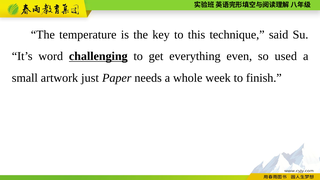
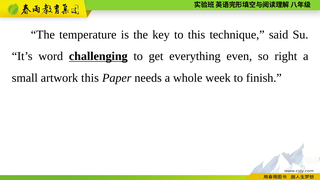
used: used -> right
artwork just: just -> this
